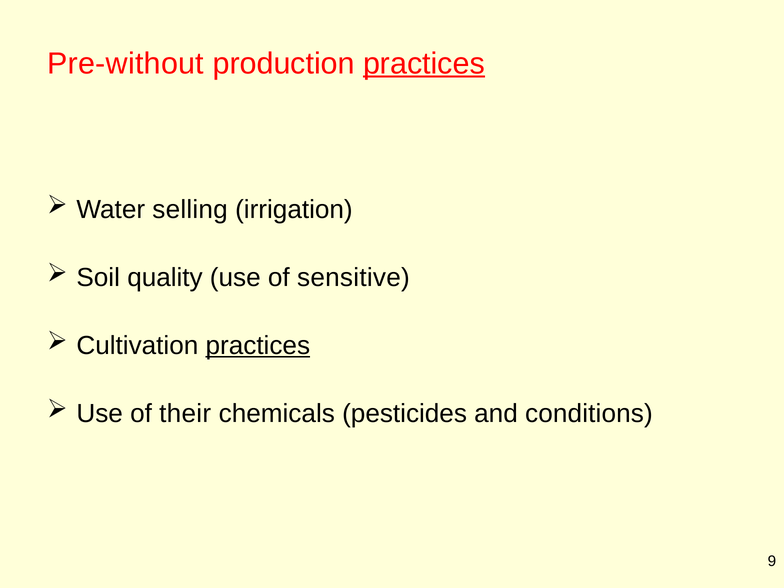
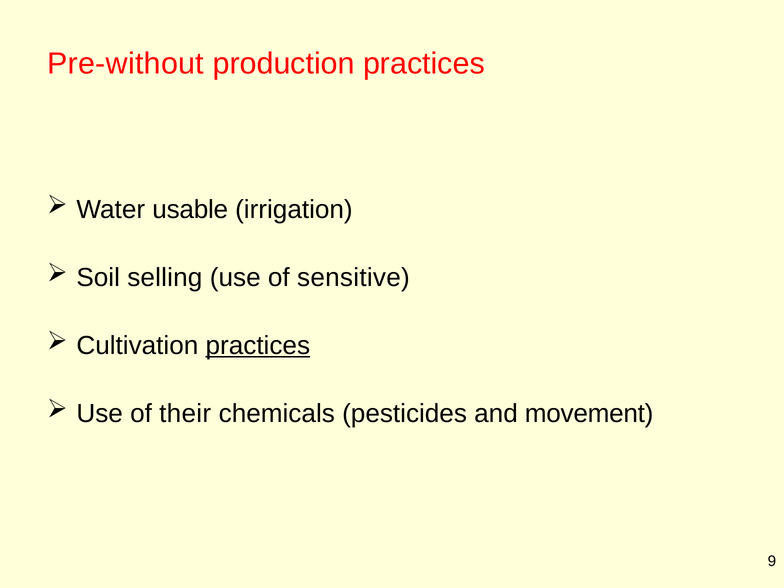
practices at (424, 63) underline: present -> none
selling: selling -> usable
quality: quality -> selling
conditions: conditions -> movement
